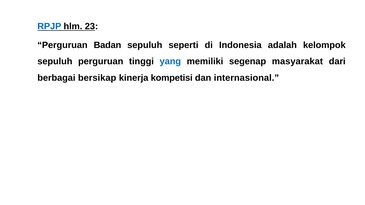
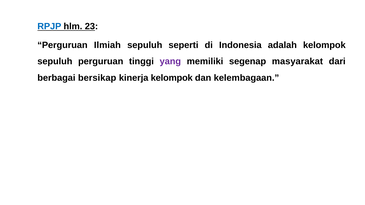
Badan: Badan -> Ilmiah
yang colour: blue -> purple
kinerja kompetisi: kompetisi -> kelompok
internasional: internasional -> kelembagaan
